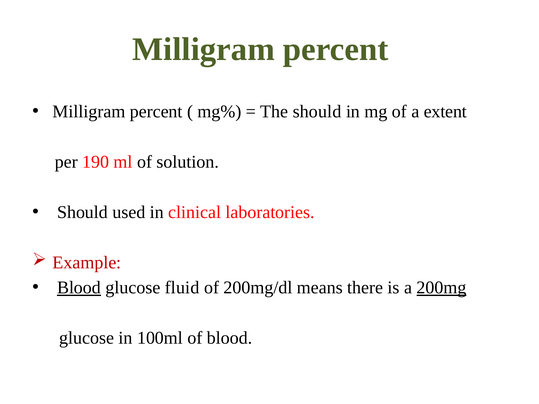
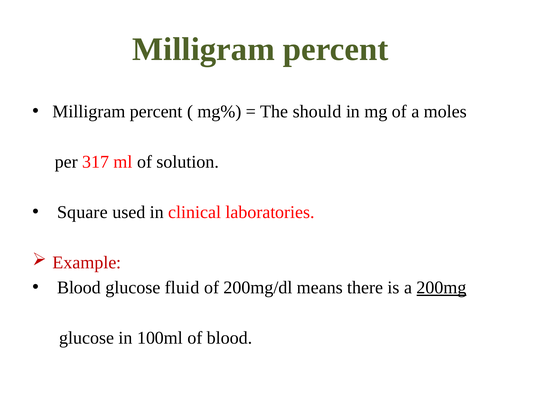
extent: extent -> moles
190: 190 -> 317
Should at (82, 212): Should -> Square
Blood at (79, 288) underline: present -> none
